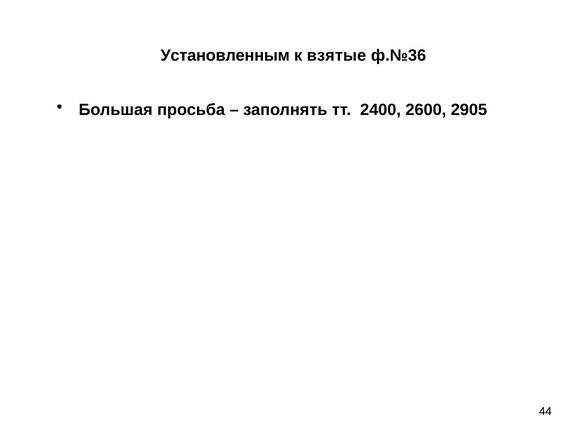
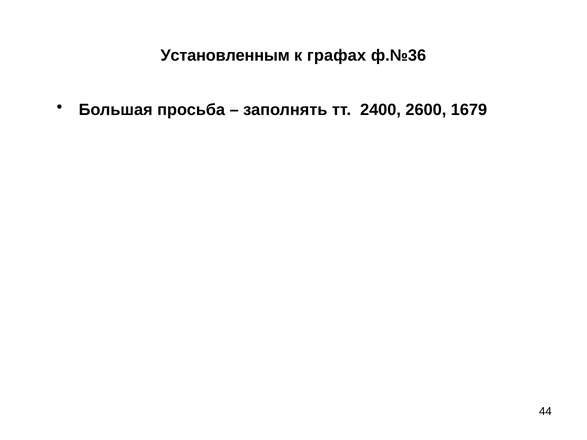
взятые: взятые -> графах
2905: 2905 -> 1679
